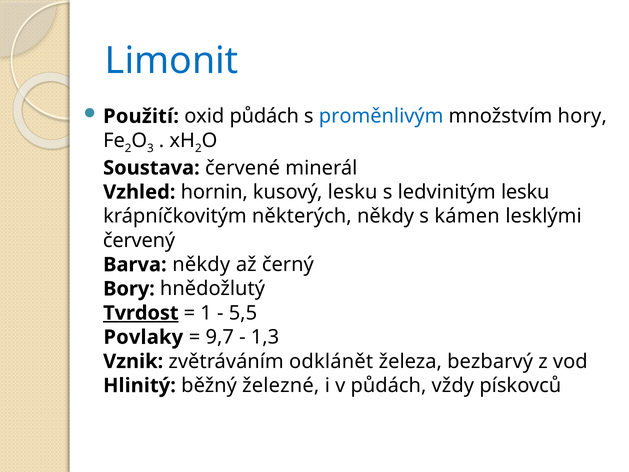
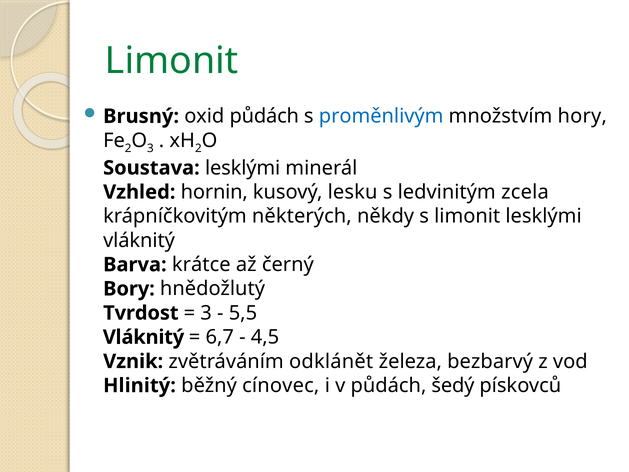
Limonit at (172, 61) colour: blue -> green
Použití: Použití -> Brusný
Soustava červené: červené -> lesklými
ledvinitým lesku: lesku -> zcela
s kámen: kámen -> limonit
červený at (139, 240): červený -> vláknitý
Barva někdy: někdy -> krátce
Tvrdost underline: present -> none
1 at (206, 313): 1 -> 3
Povlaky at (143, 337): Povlaky -> Vláknitý
9,7: 9,7 -> 6,7
1,3: 1,3 -> 4,5
železné: železné -> cínovec
vždy: vždy -> šedý
